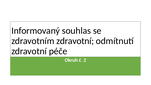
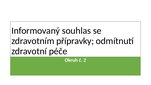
zdravotním zdravotní: zdravotní -> přípravky
